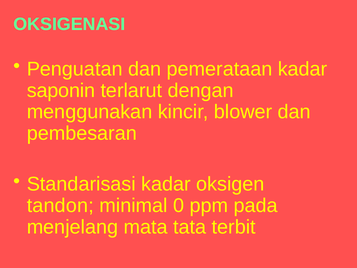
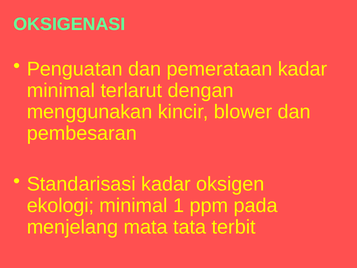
saponin at (61, 90): saponin -> minimal
tandon: tandon -> ekologi
0: 0 -> 1
